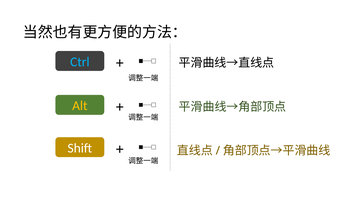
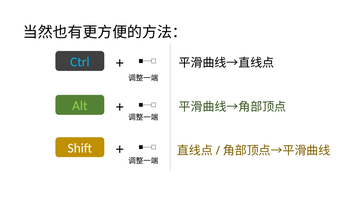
Alt colour: yellow -> light green
